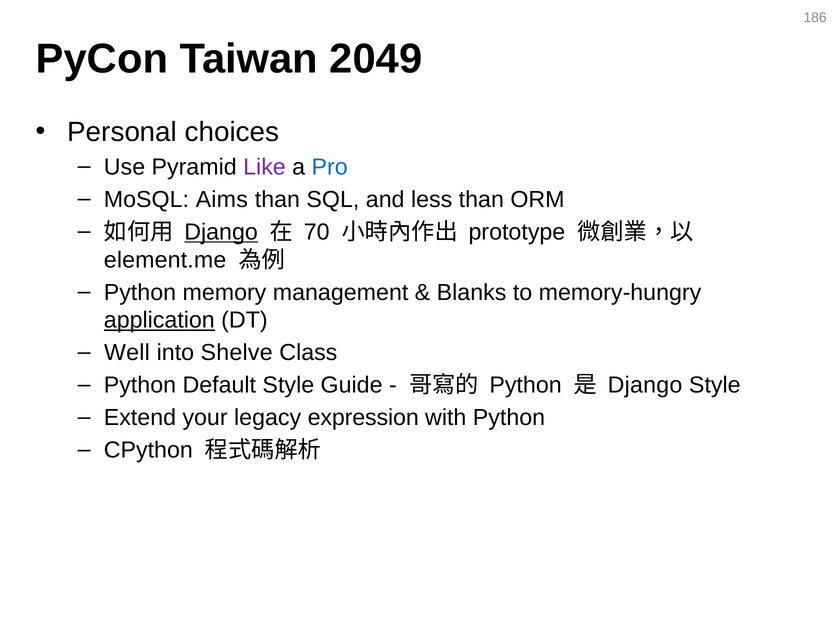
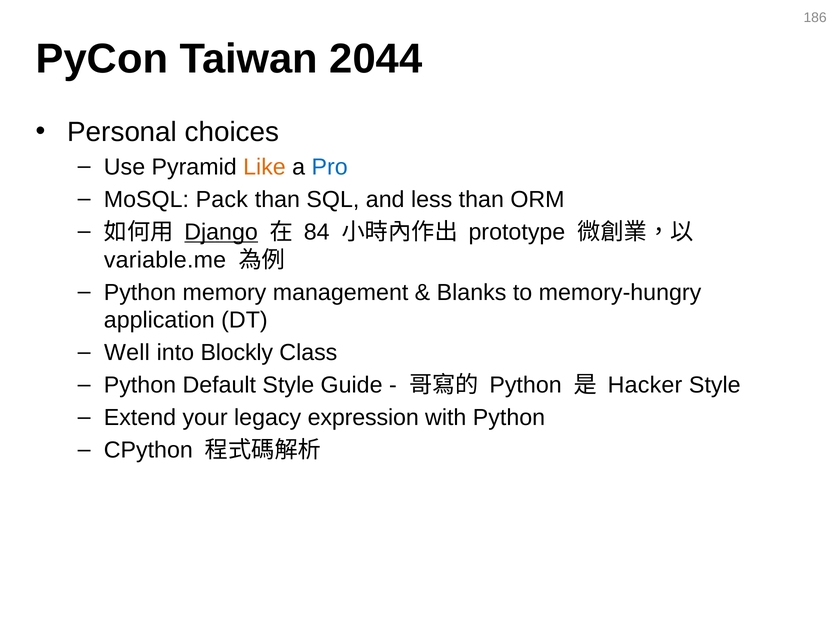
2049: 2049 -> 2044
Like colour: purple -> orange
Aims: Aims -> Pack
70: 70 -> 84
element.me: element.me -> variable.me
application underline: present -> none
Shelve: Shelve -> Blockly
Django at (645, 385): Django -> Hacker
